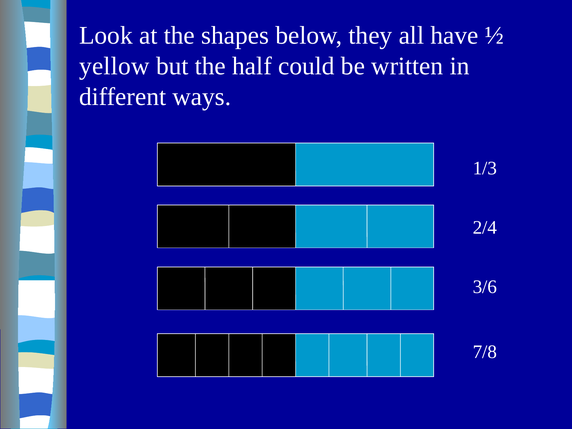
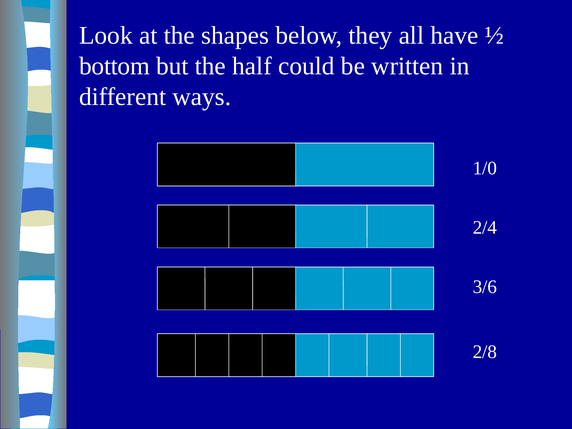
yellow: yellow -> bottom
1/3: 1/3 -> 1/0
7/8: 7/8 -> 2/8
